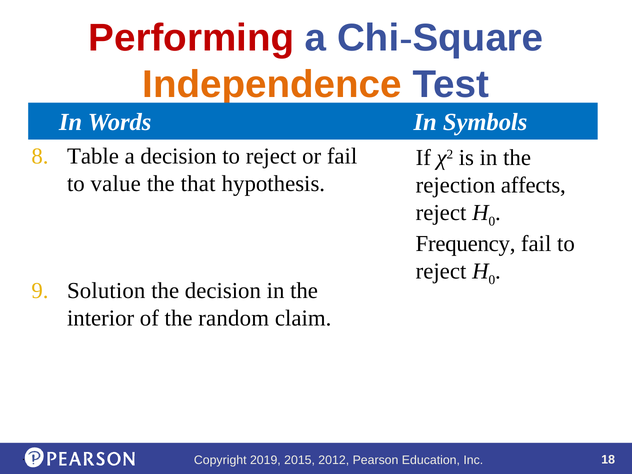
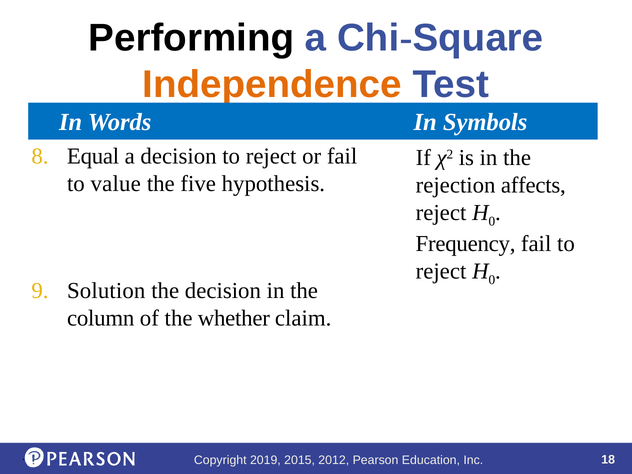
Performing colour: red -> black
Table: Table -> Equal
that: that -> five
interior: interior -> column
random: random -> whether
